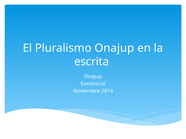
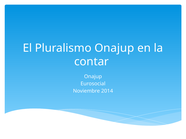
escrita: escrita -> contar
